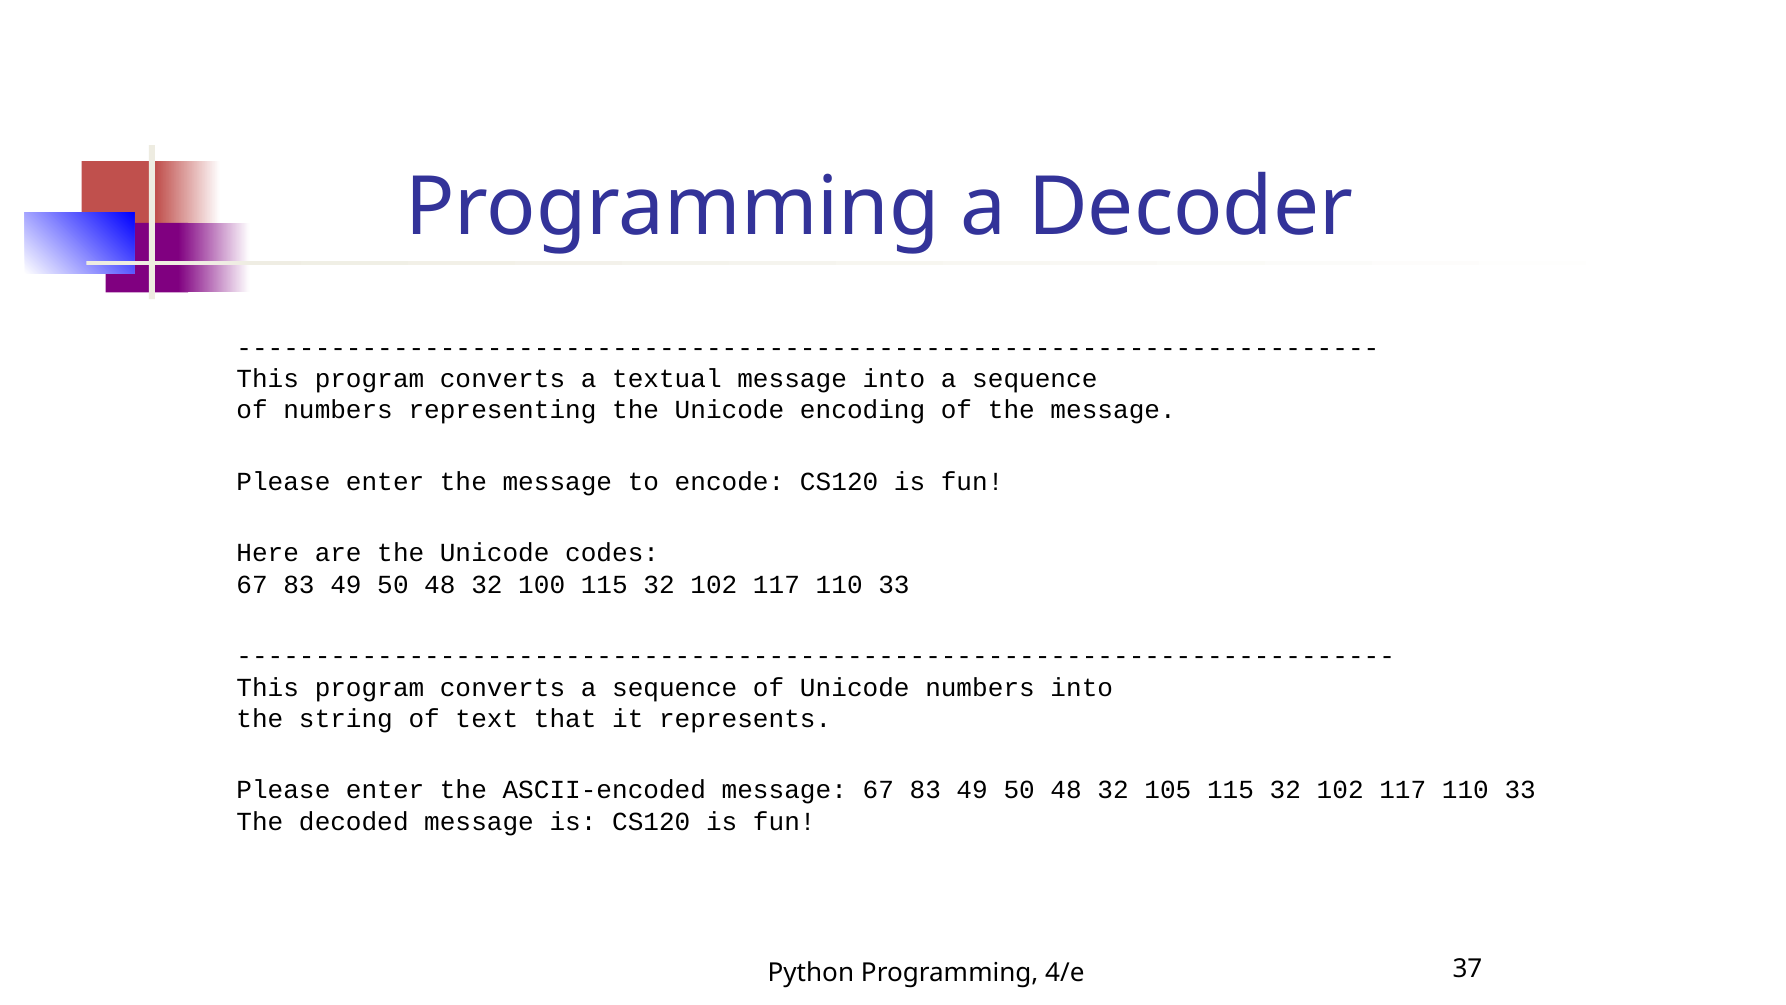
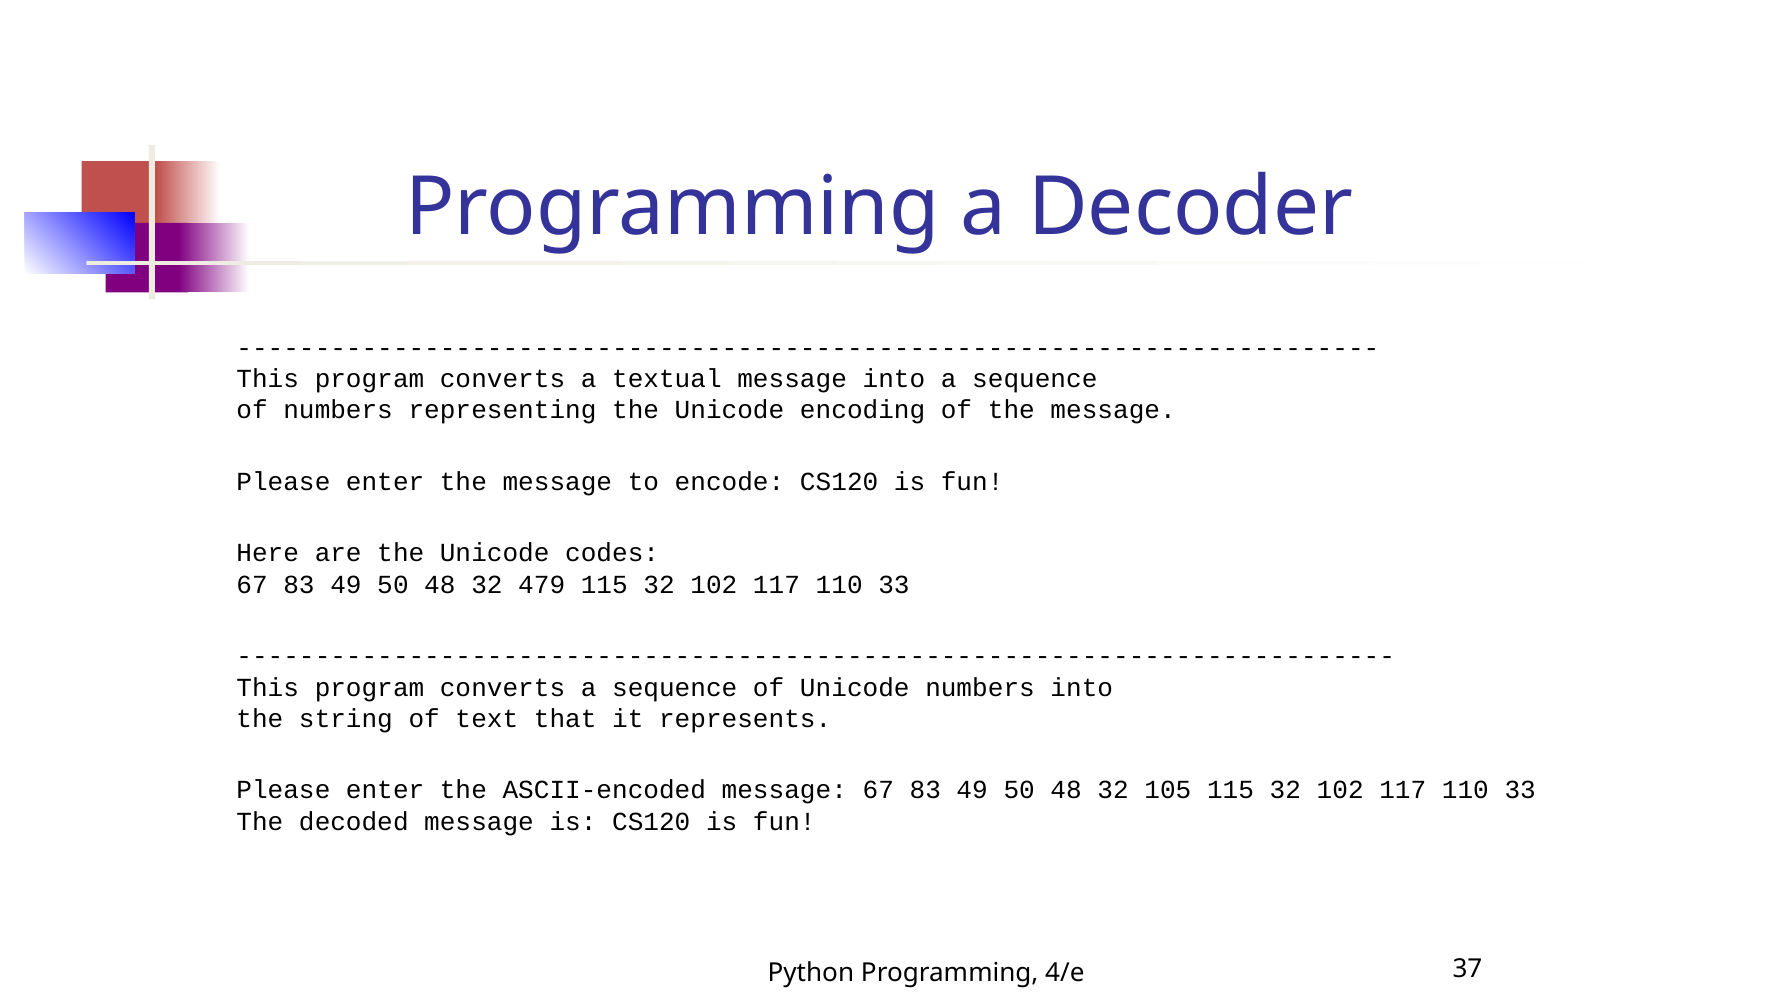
100: 100 -> 479
